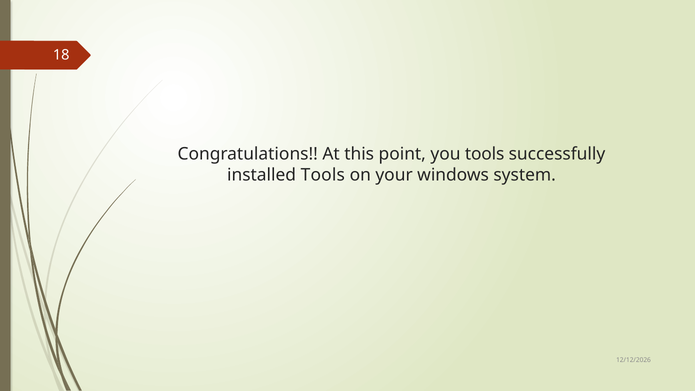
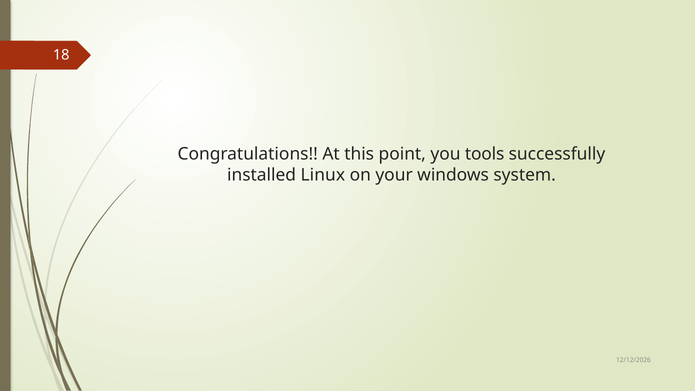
installed Tools: Tools -> Linux
